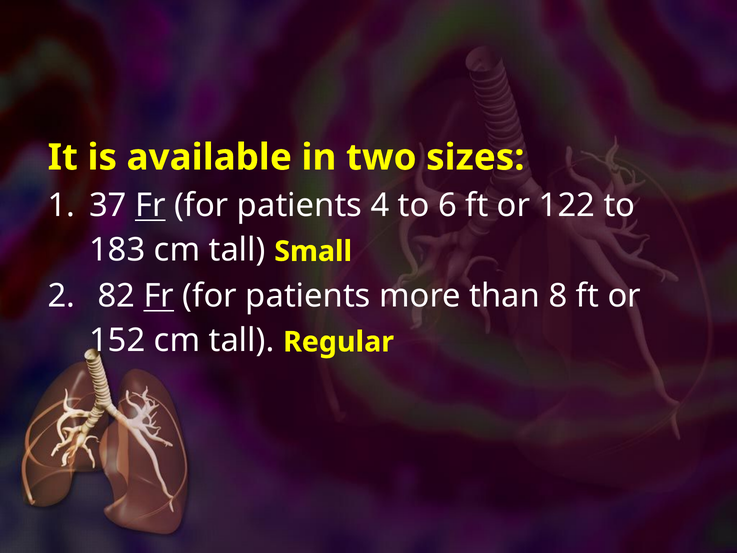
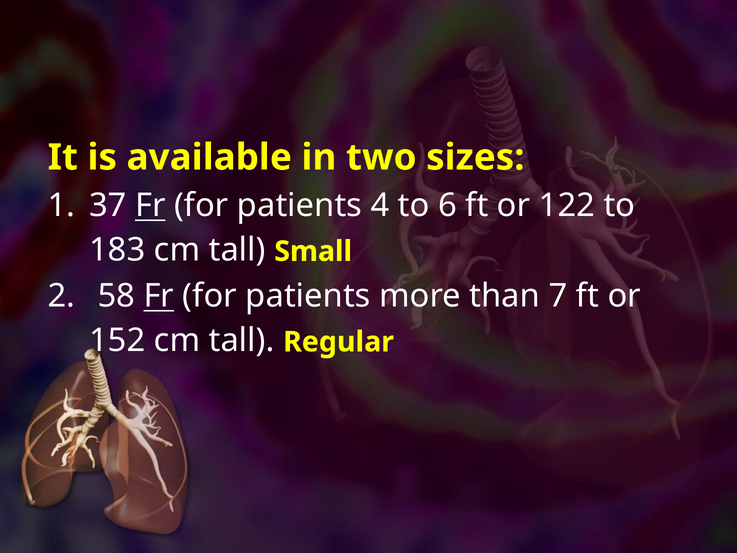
82: 82 -> 58
8: 8 -> 7
